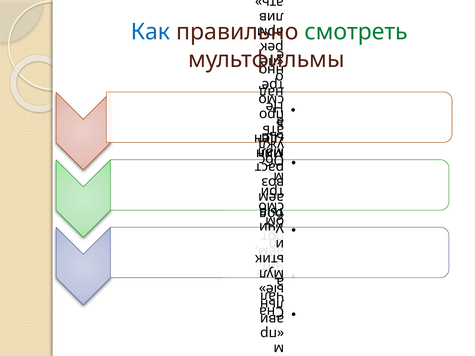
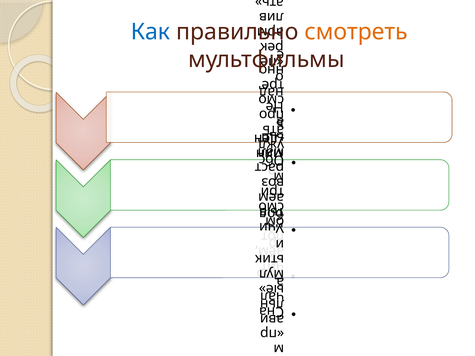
смотреть colour: green -> orange
